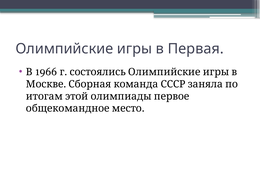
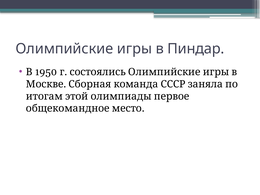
Первая: Первая -> Пиндар
1966: 1966 -> 1950
